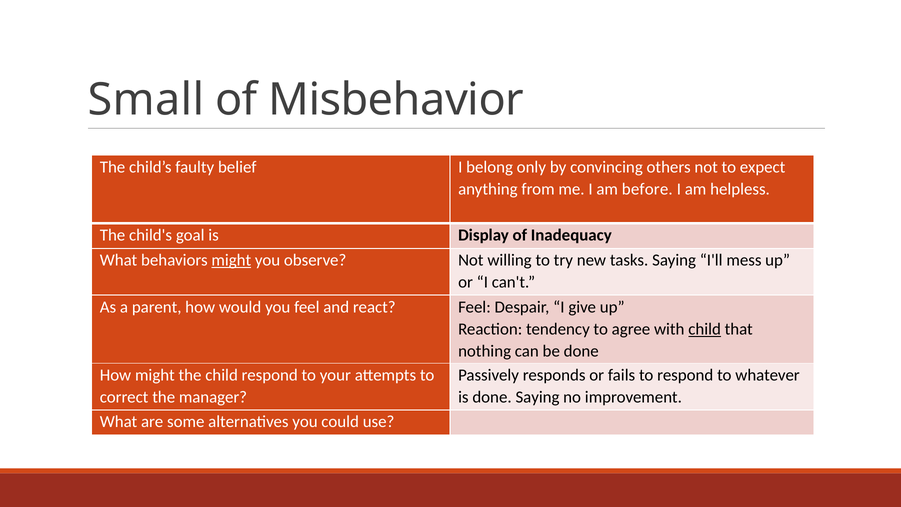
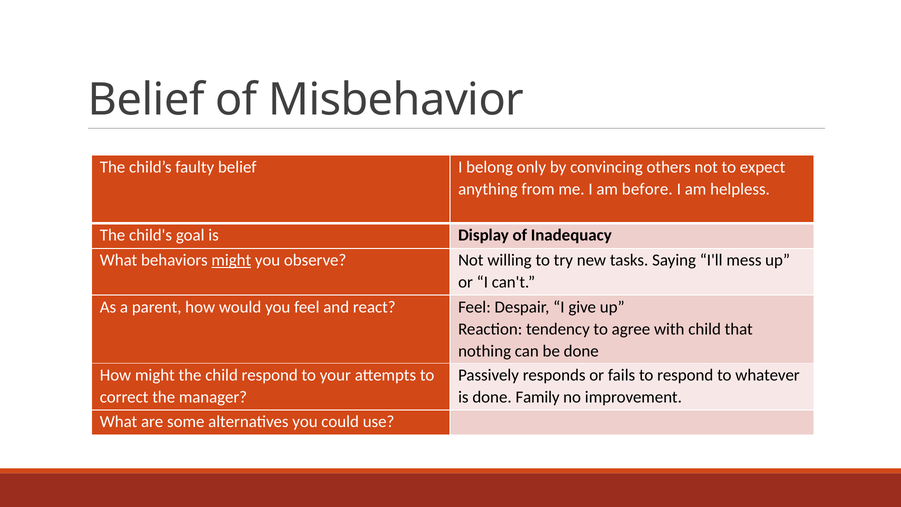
Small at (146, 100): Small -> Belief
child at (705, 329) underline: present -> none
done Saying: Saying -> Family
